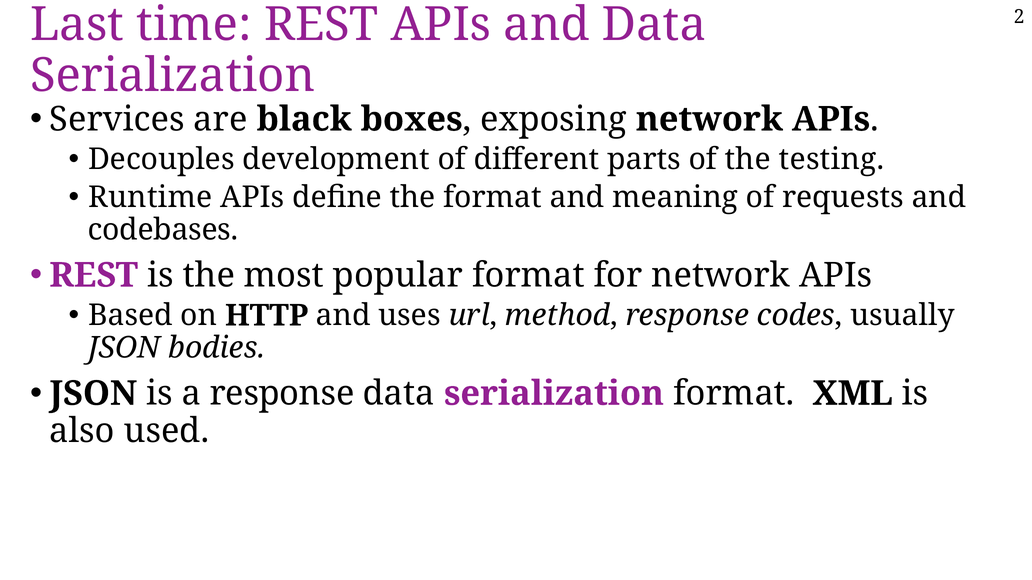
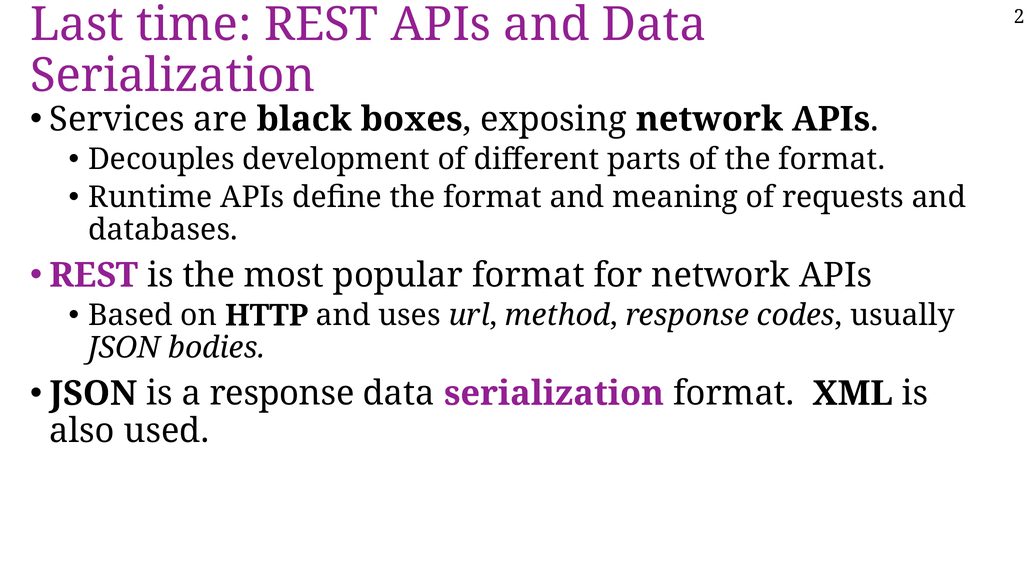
of the testing: testing -> format
codebases: codebases -> databases
